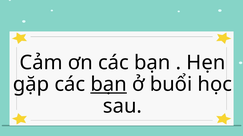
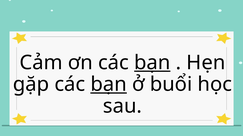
bạn at (152, 63) underline: none -> present
